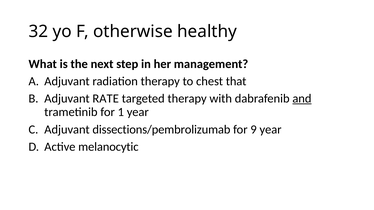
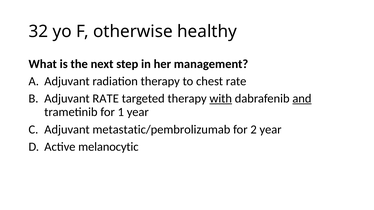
chest that: that -> rate
with underline: none -> present
dissections/pembrolizumab: dissections/pembrolizumab -> metastatic/pembrolizumab
9: 9 -> 2
